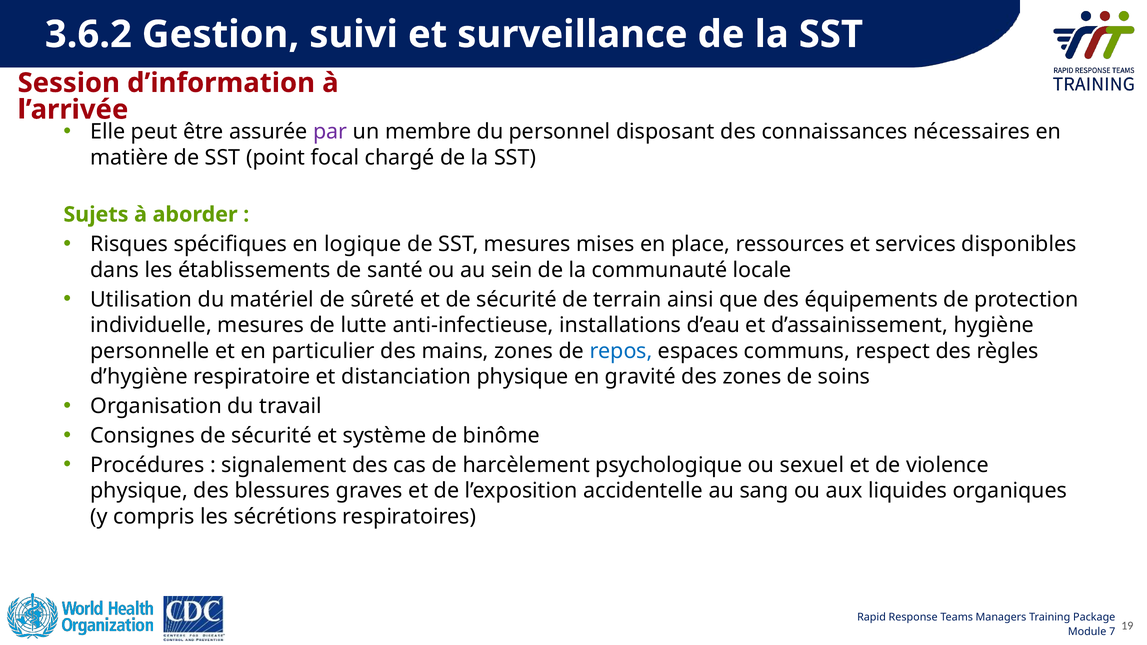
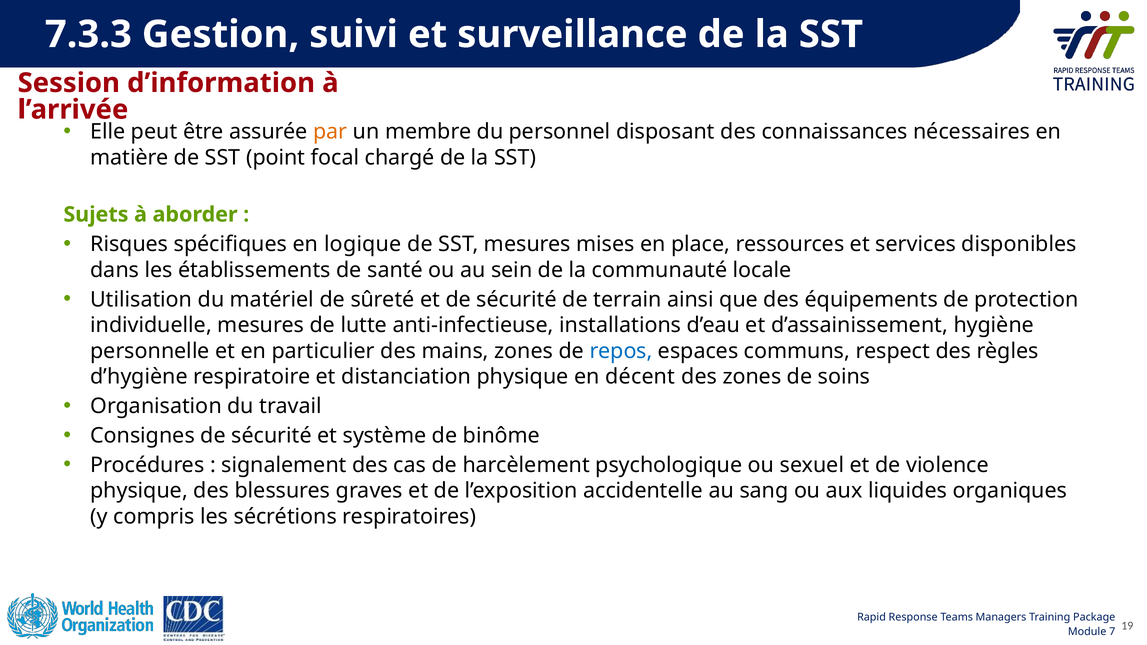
3.6.2: 3.6.2 -> 7.3.3
par colour: purple -> orange
gravité: gravité -> décent
